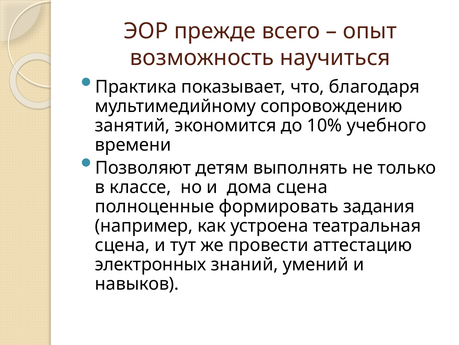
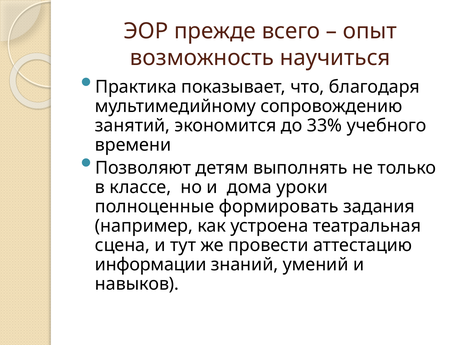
10%: 10% -> 33%
дома сцена: сцена -> уроки
электронных: электронных -> информации
